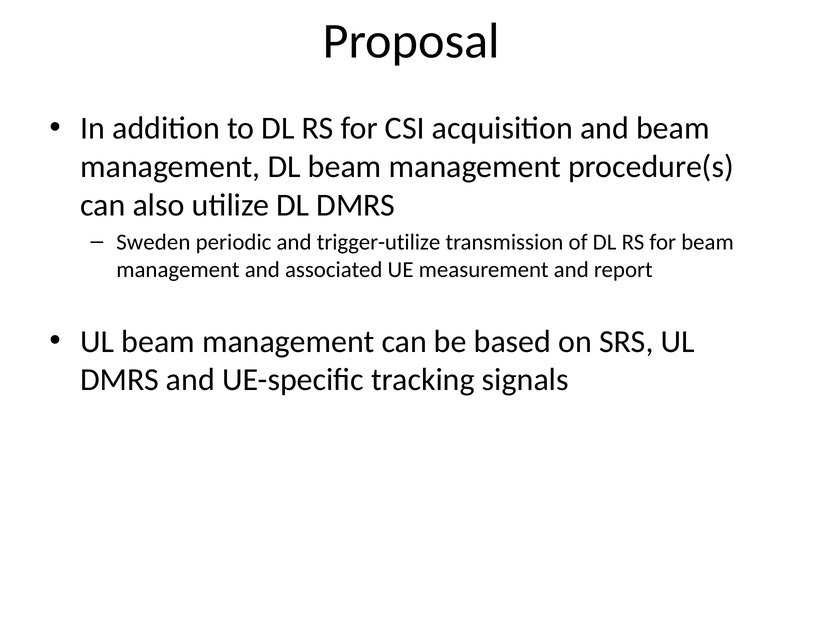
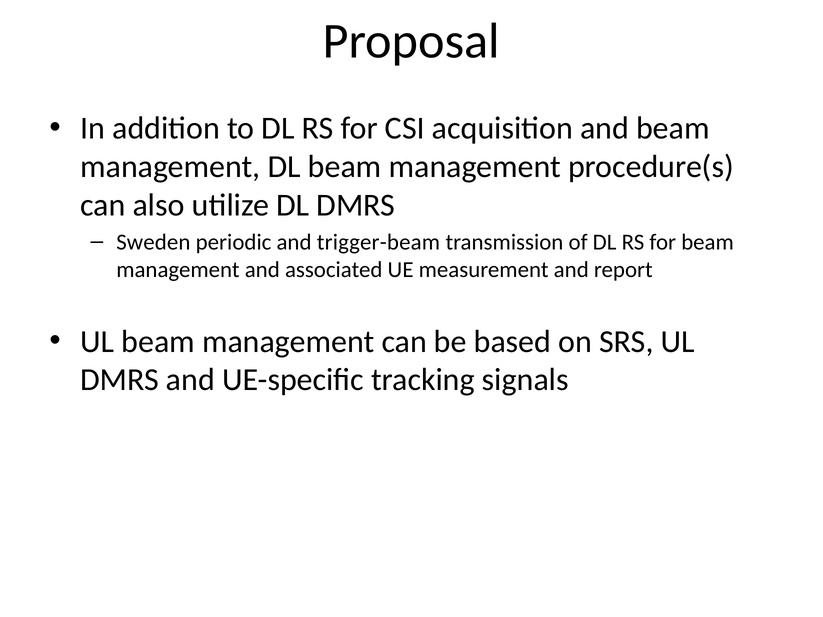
trigger-utilize: trigger-utilize -> trigger-beam
